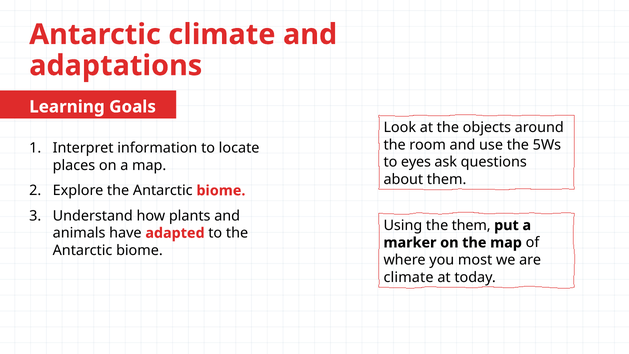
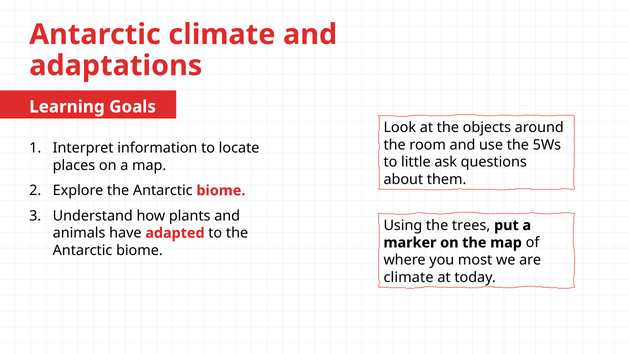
eyes: eyes -> little
the them: them -> trees
